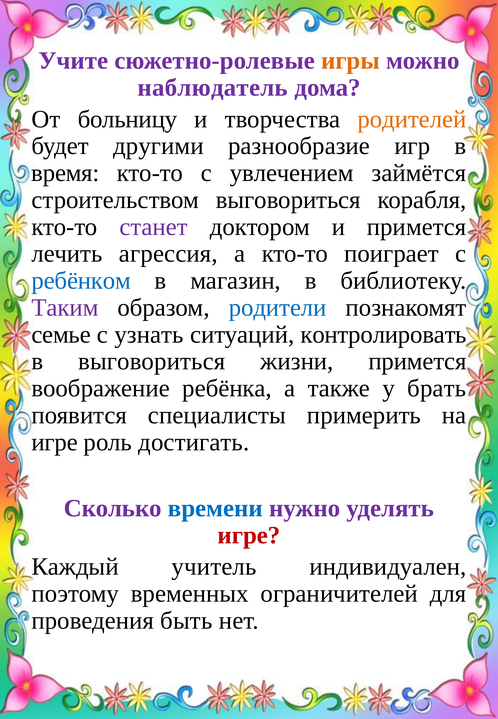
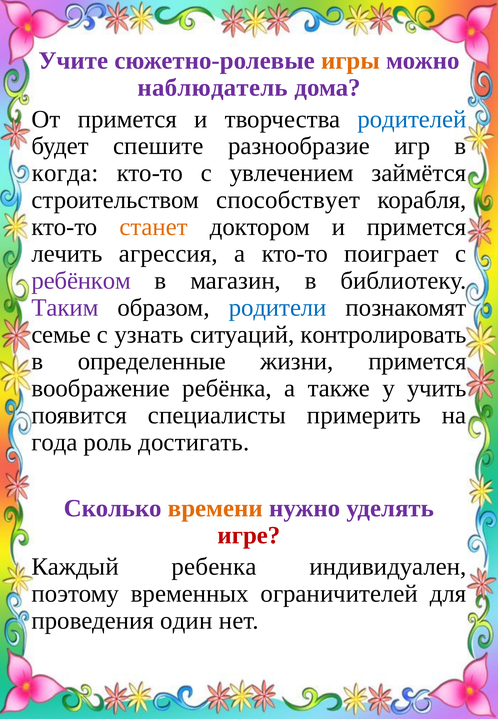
От больницу: больницу -> примется
родителей colour: orange -> blue
другими: другими -> спешите
время: время -> когда
строительством выговориться: выговориться -> способствует
станет colour: purple -> orange
ребёнком colour: blue -> purple
в выговориться: выговориться -> определенные
брать: брать -> учить
игре at (55, 442): игре -> года
времени colour: blue -> orange
учитель: учитель -> ребенка
быть: быть -> один
